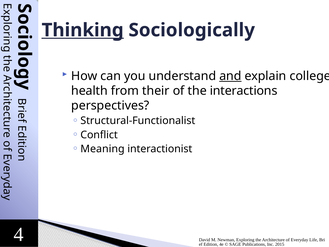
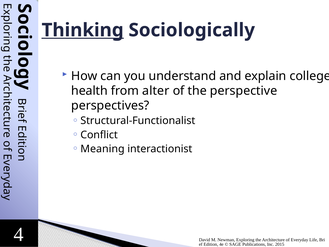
and underline: present -> none
their: their -> alter
interactions: interactions -> perspective
